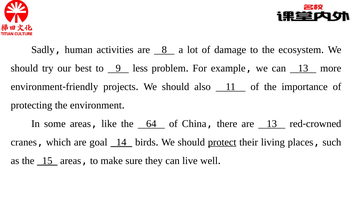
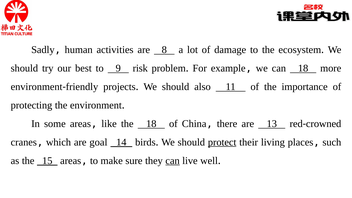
less: less -> risk
can 13: 13 -> 18
the 64: 64 -> 18
can at (173, 161) underline: none -> present
